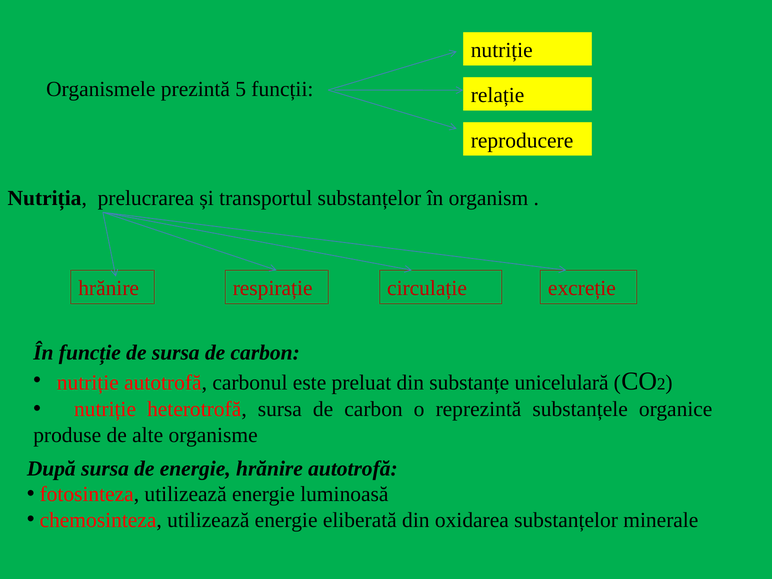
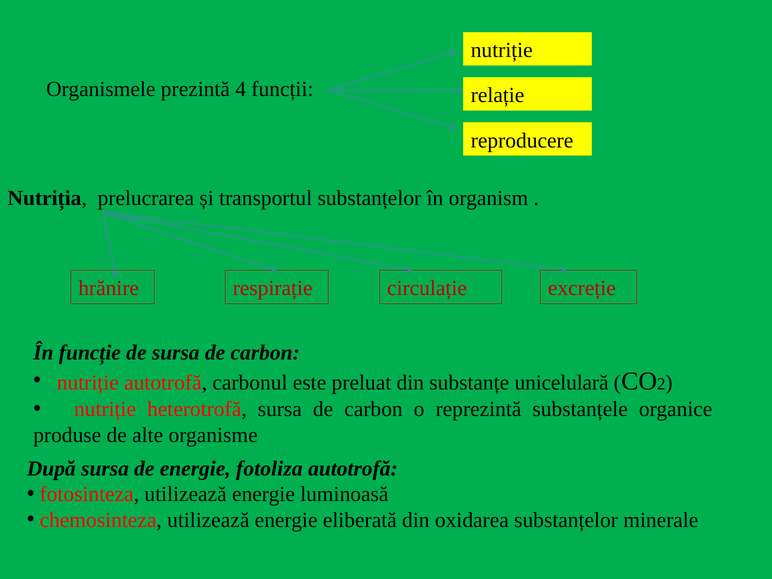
5: 5 -> 4
energie hrănire: hrănire -> fotoliza
